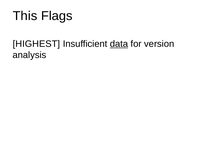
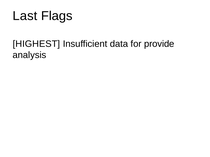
This: This -> Last
data underline: present -> none
version: version -> provide
